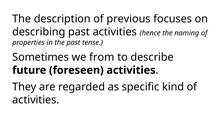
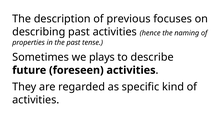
from: from -> plays
